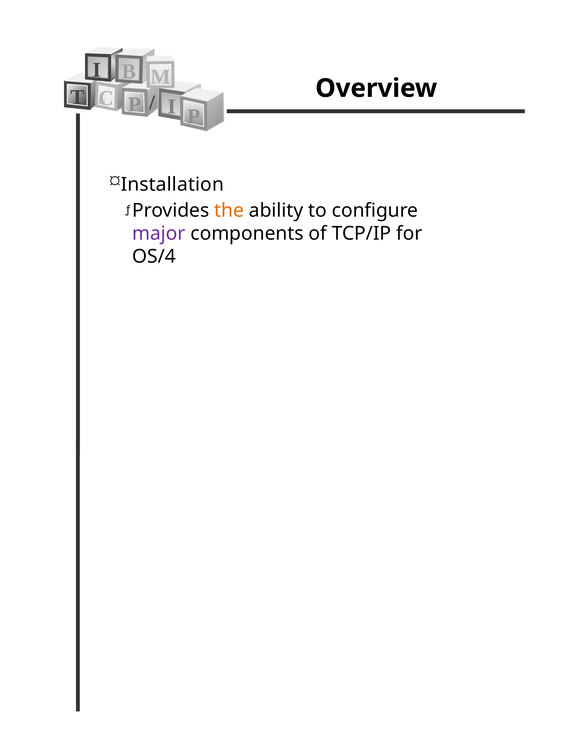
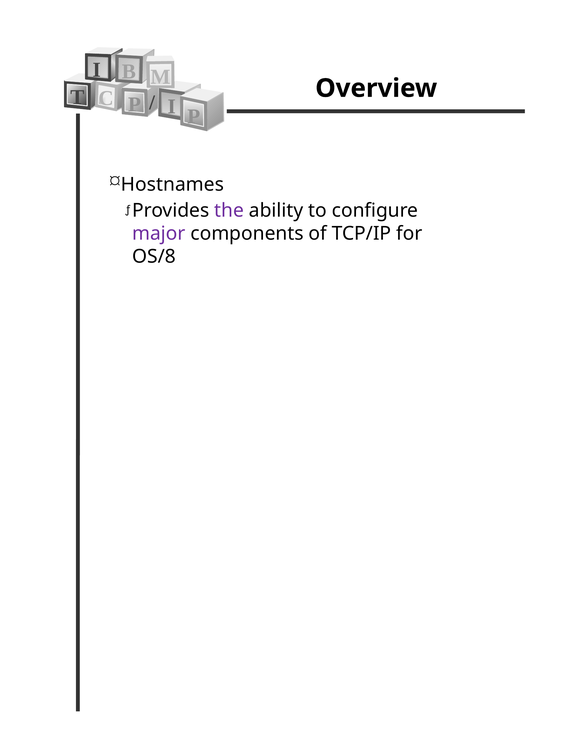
Installation: Installation -> Hostnames
the colour: orange -> purple
OS/4: OS/4 -> OS/8
